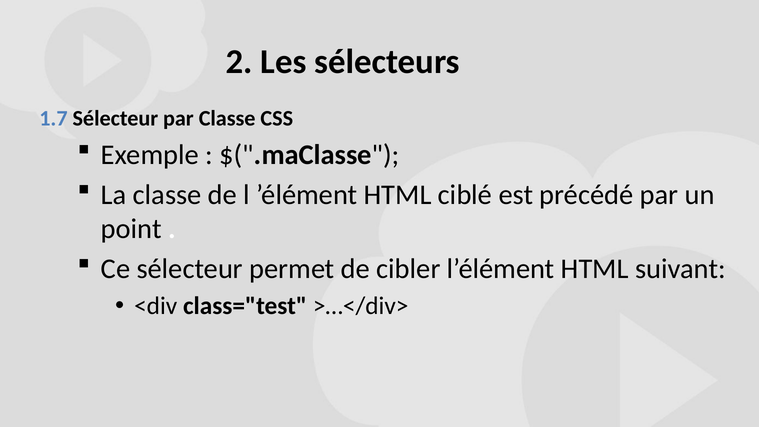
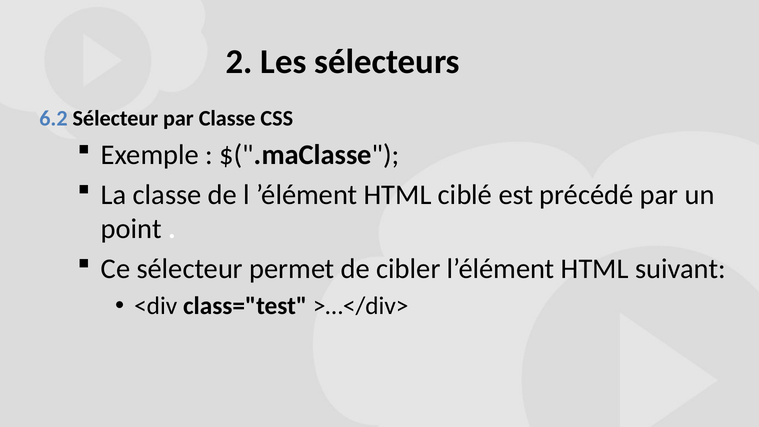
1.7: 1.7 -> 6.2
